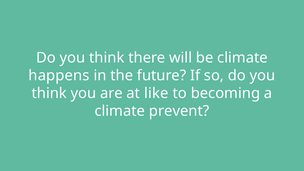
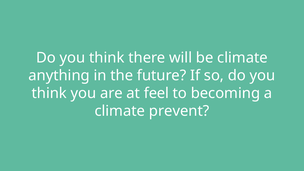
happens: happens -> anything
like: like -> feel
